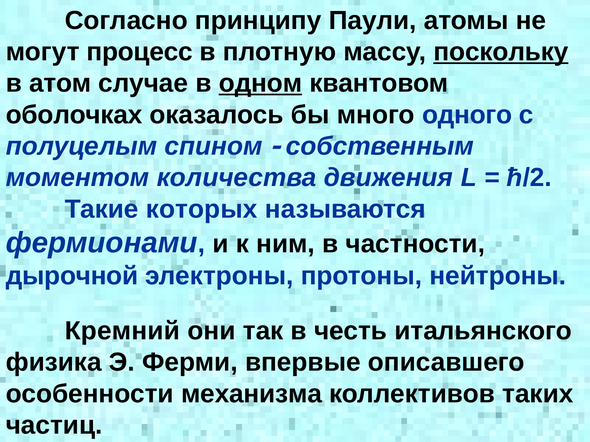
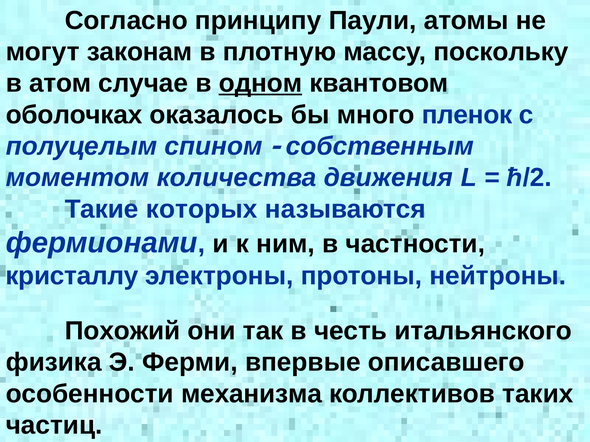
процесс: процесс -> законам
поскольку underline: present -> none
одного: одного -> пленок
дырочной: дырочной -> кристаллу
Кремний: Кремний -> Похожий
